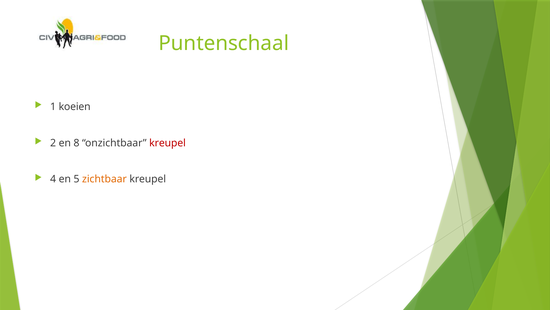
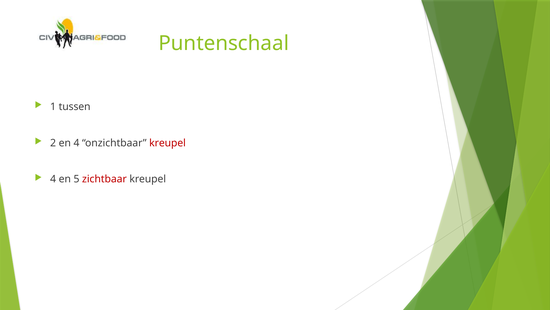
koeien: koeien -> tussen
en 8: 8 -> 4
zichtbaar colour: orange -> red
